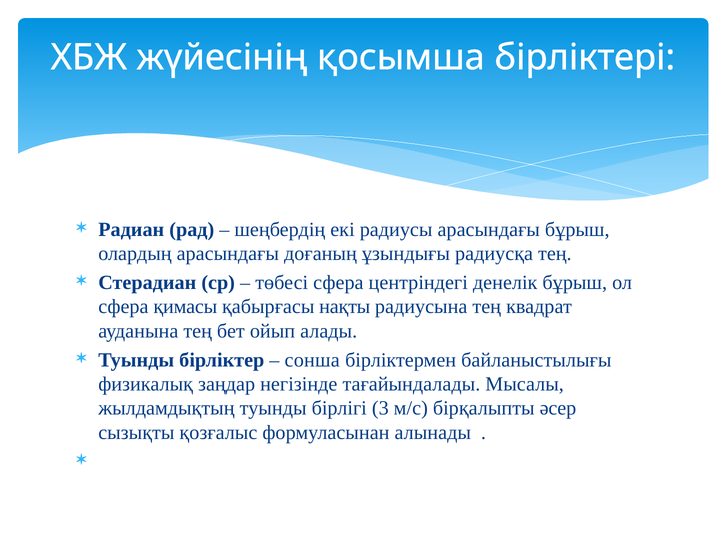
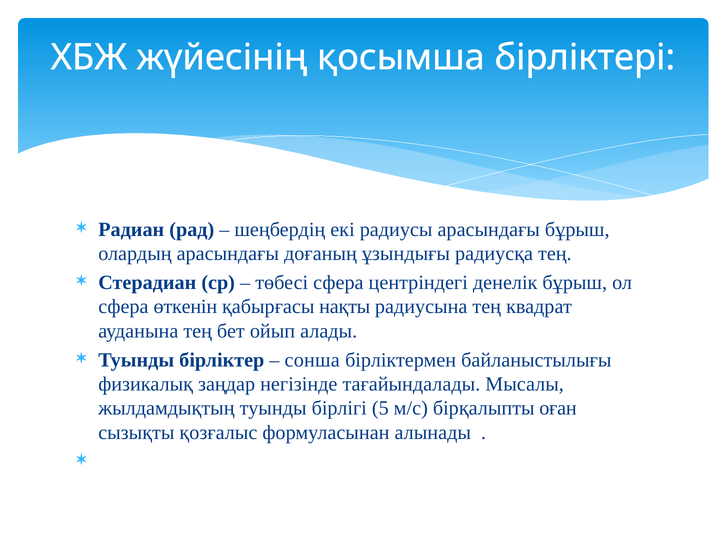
қимасы: қимасы -> өткенін
3: 3 -> 5
әсер: әсер -> оған
